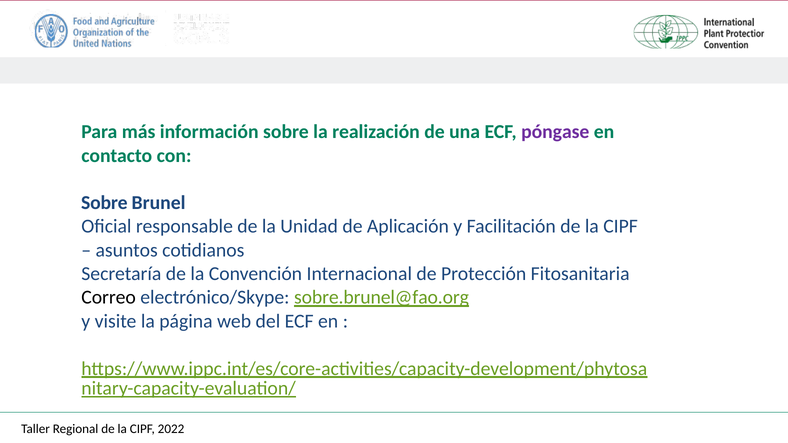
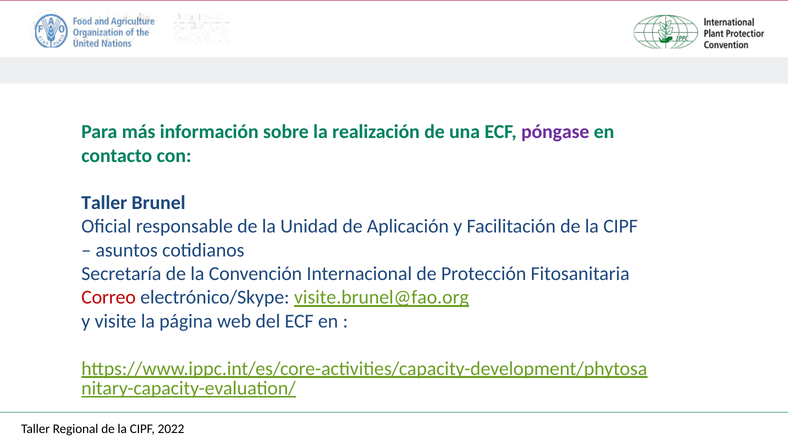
Sobre at (104, 203): Sobre -> Taller
Correo colour: black -> red
sobre.brunel@fao.org: sobre.brunel@fao.org -> visite.brunel@fao.org
